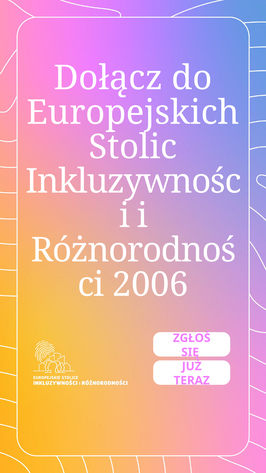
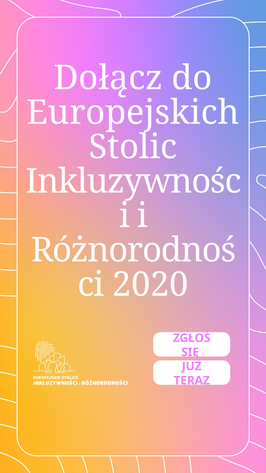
2006: 2006 -> 2020
